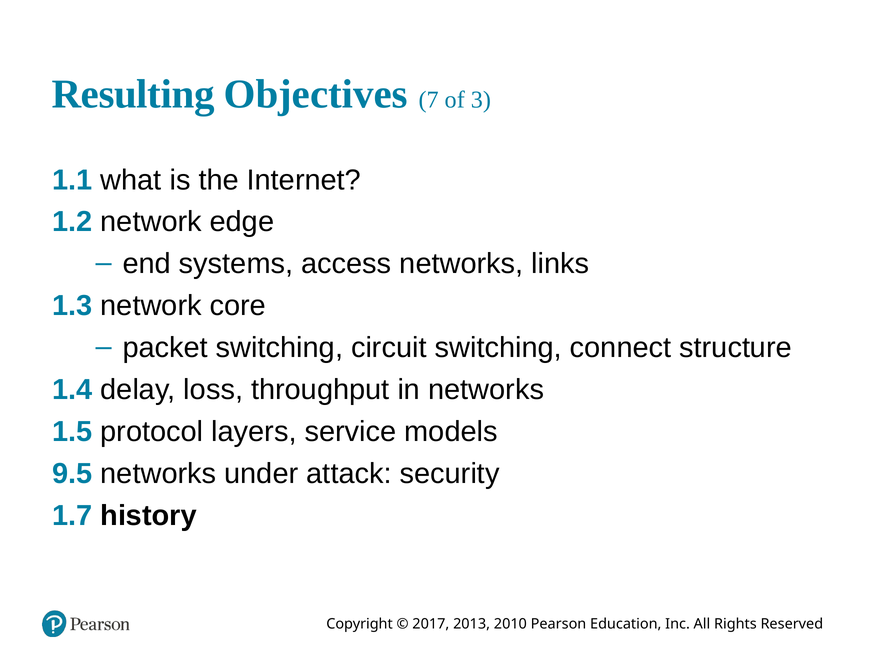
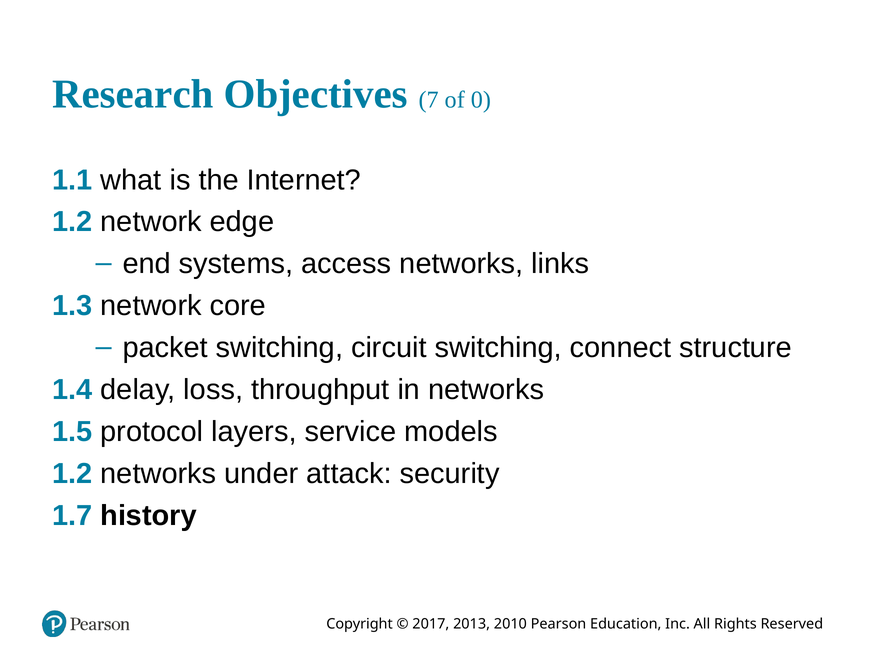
Resulting: Resulting -> Research
3: 3 -> 0
9.5 at (72, 474): 9.5 -> 1.2
